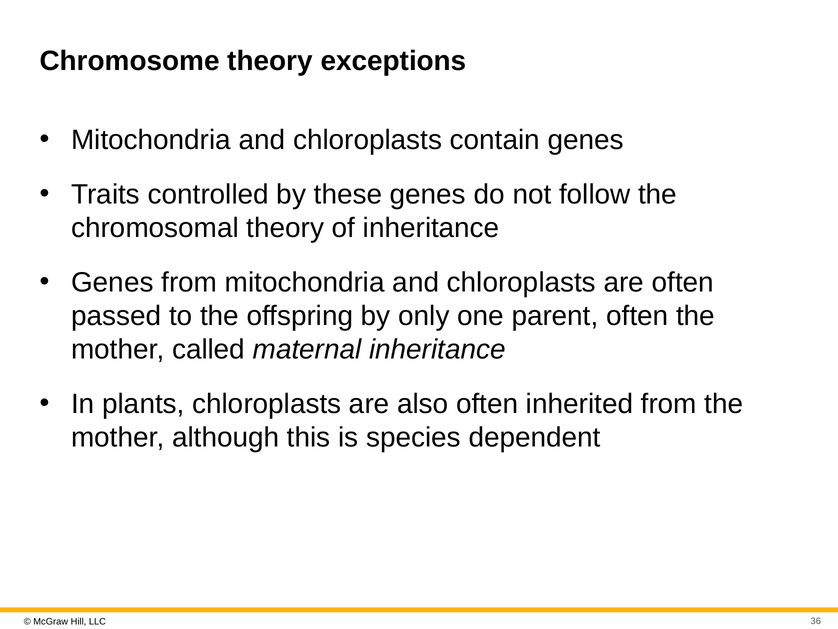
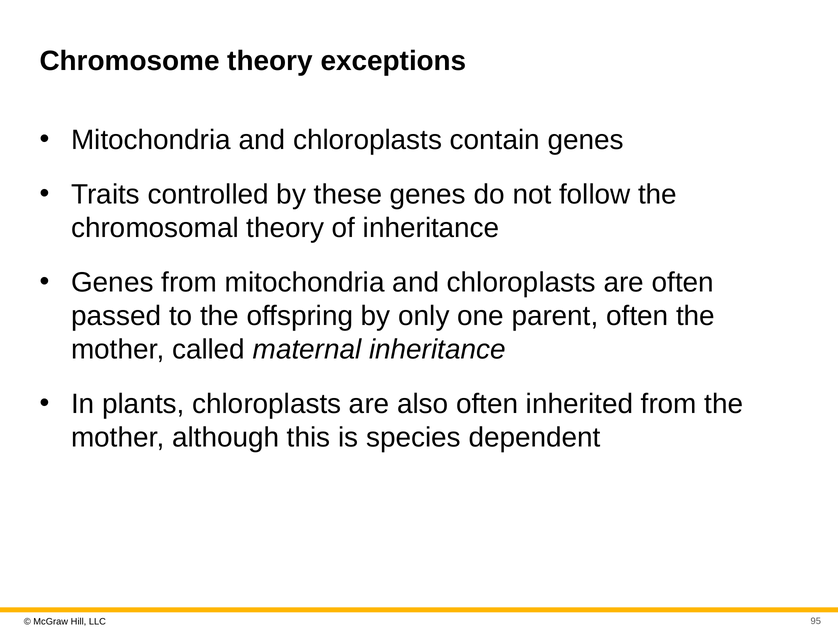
36: 36 -> 95
